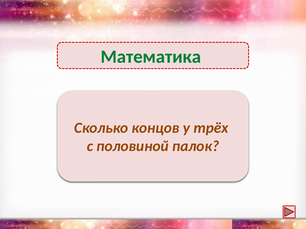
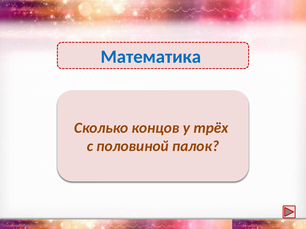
Математика colour: green -> blue
